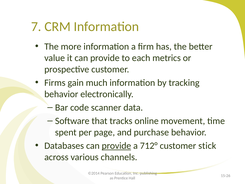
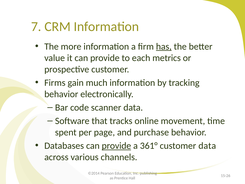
has underline: none -> present
712°: 712° -> 361°
customer stick: stick -> data
